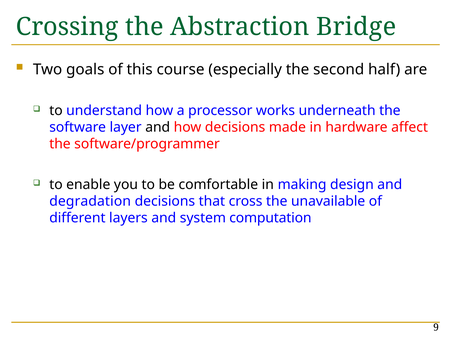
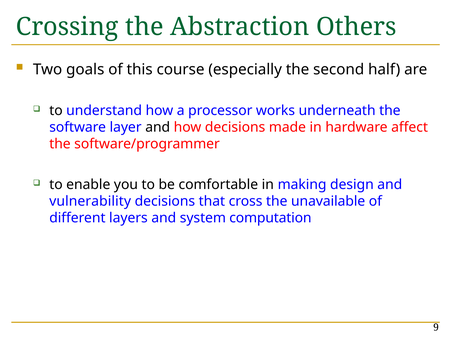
Bridge: Bridge -> Others
degradation: degradation -> vulnerability
